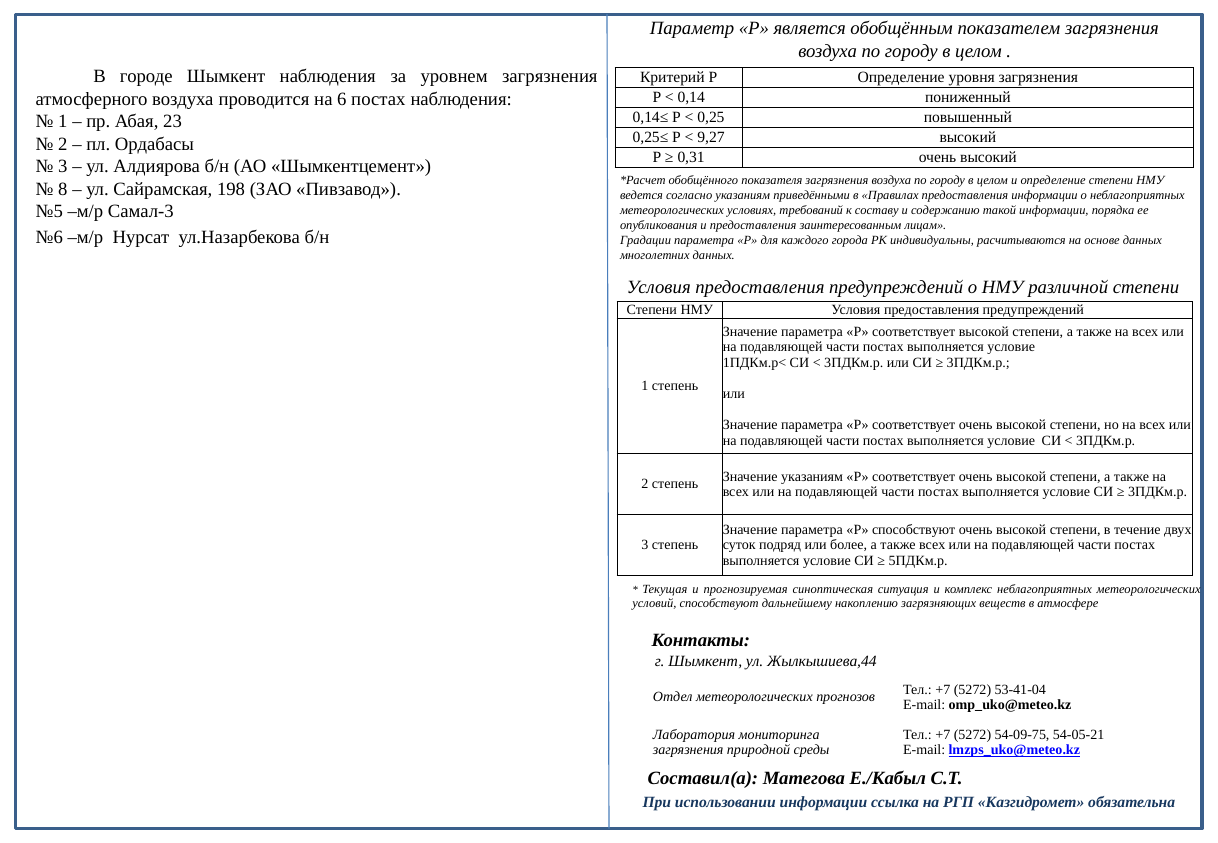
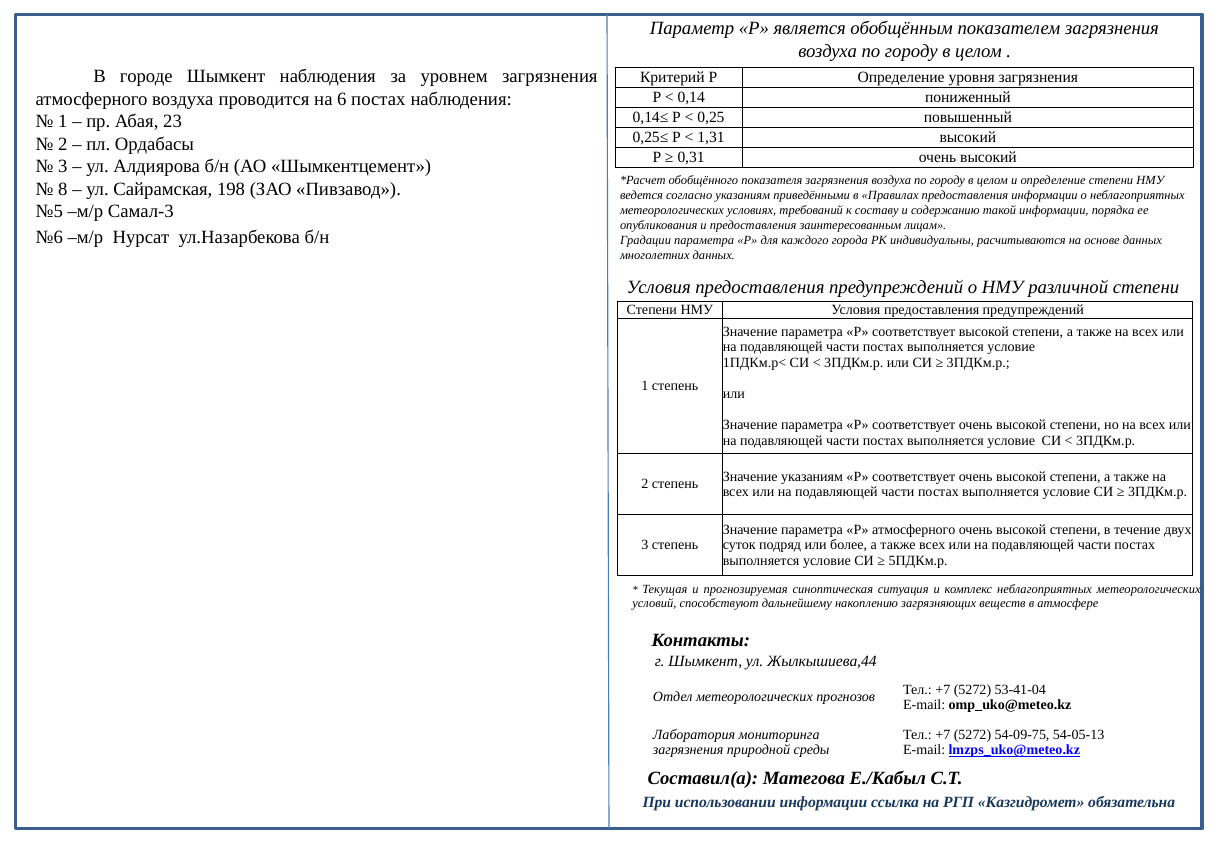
9,27: 9,27 -> 1,31
Р способствуют: способствуют -> атмосферного
54-05-21: 54-05-21 -> 54-05-13
